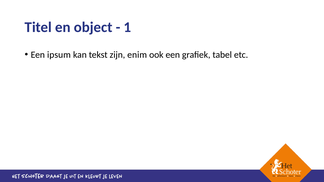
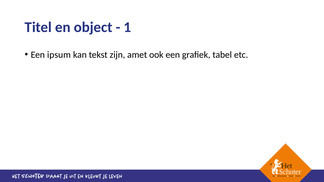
enim: enim -> amet
